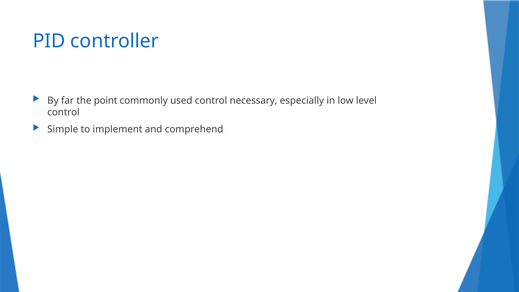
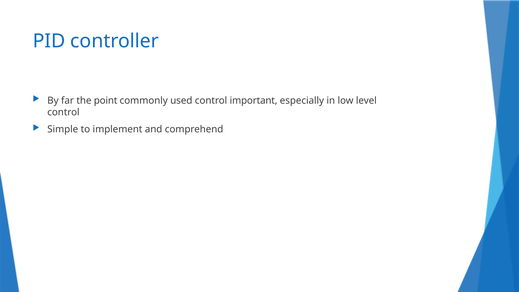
necessary: necessary -> important
